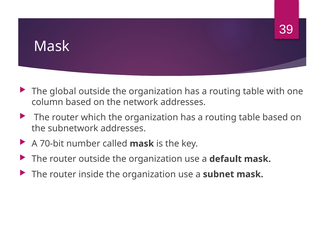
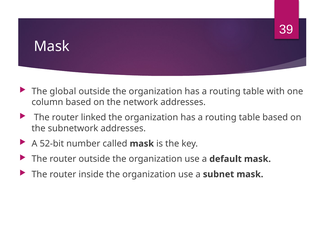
which: which -> linked
70-bit: 70-bit -> 52-bit
